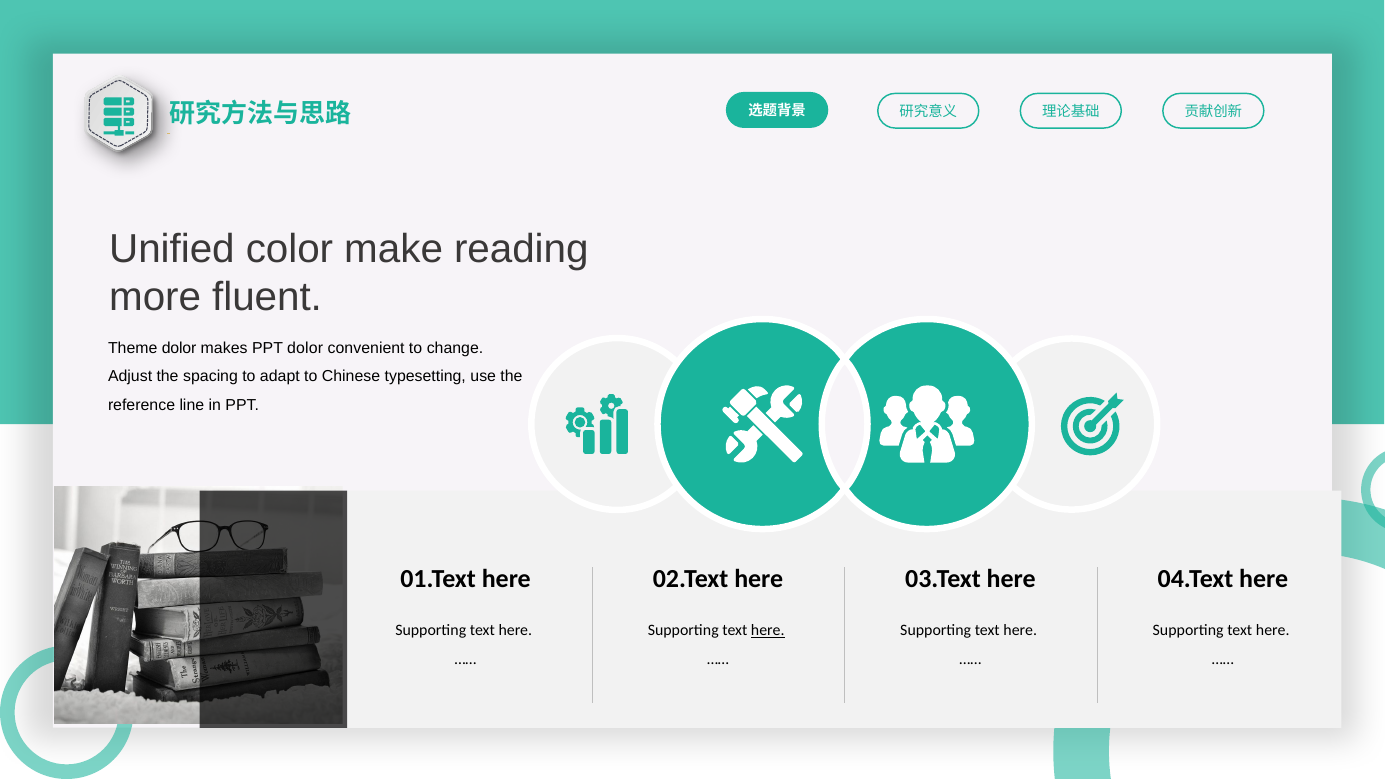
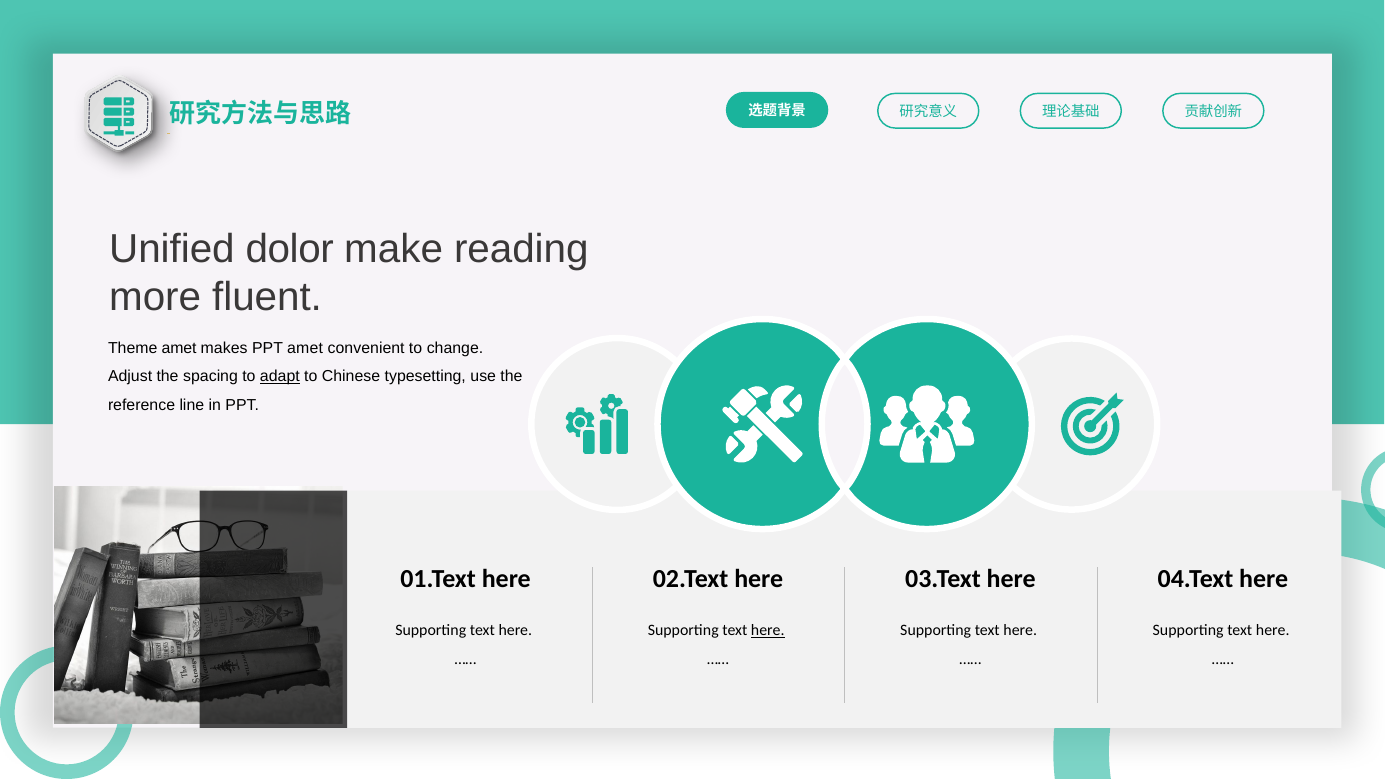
color: color -> dolor
Theme dolor: dolor -> amet
PPT dolor: dolor -> amet
adapt underline: none -> present
